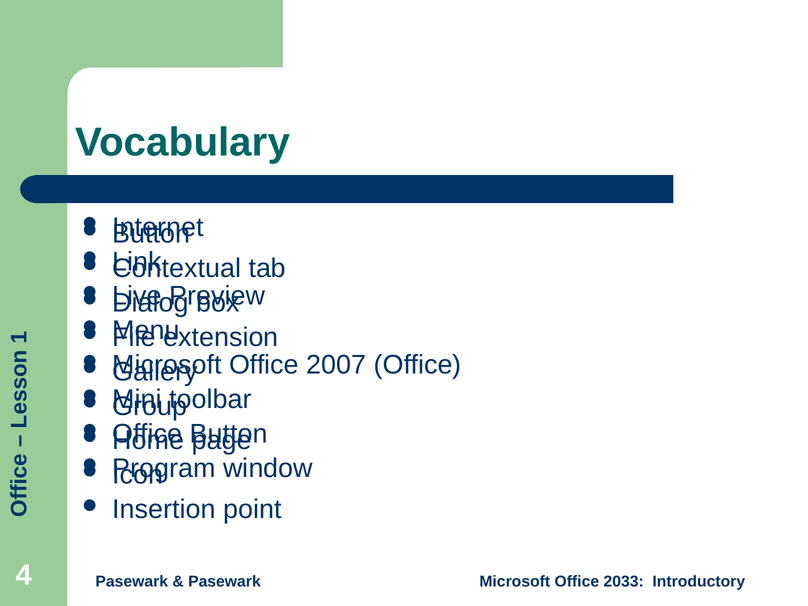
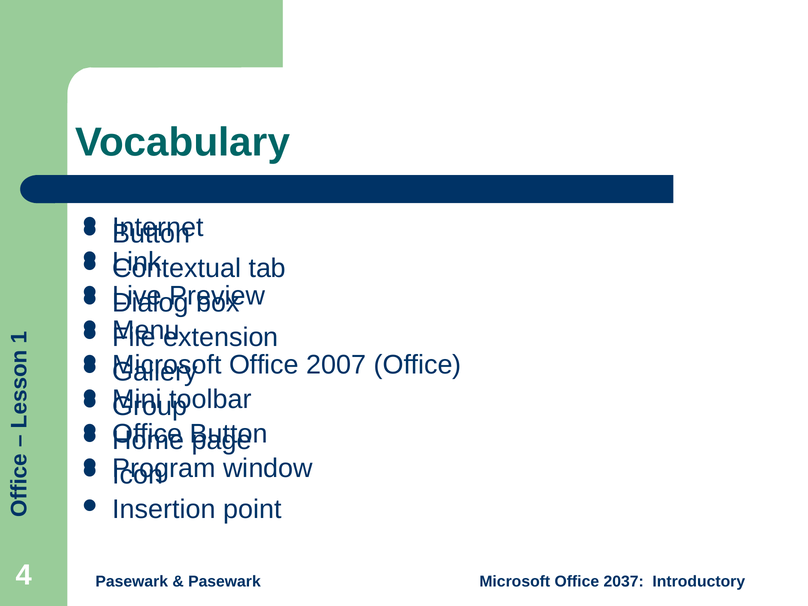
2033: 2033 -> 2037
